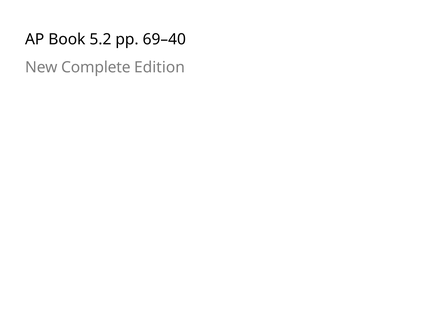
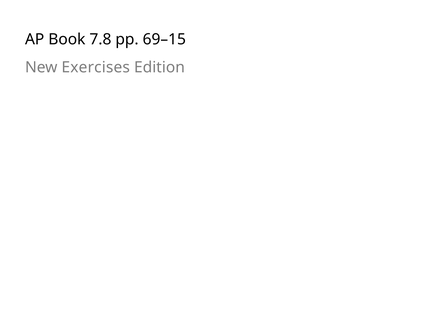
5.2: 5.2 -> 7.8
69–40: 69–40 -> 69–15
Complete: Complete -> Exercises
